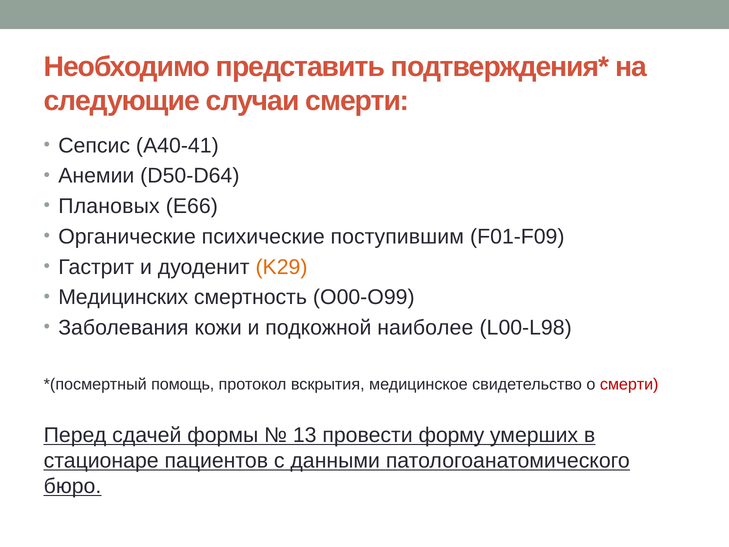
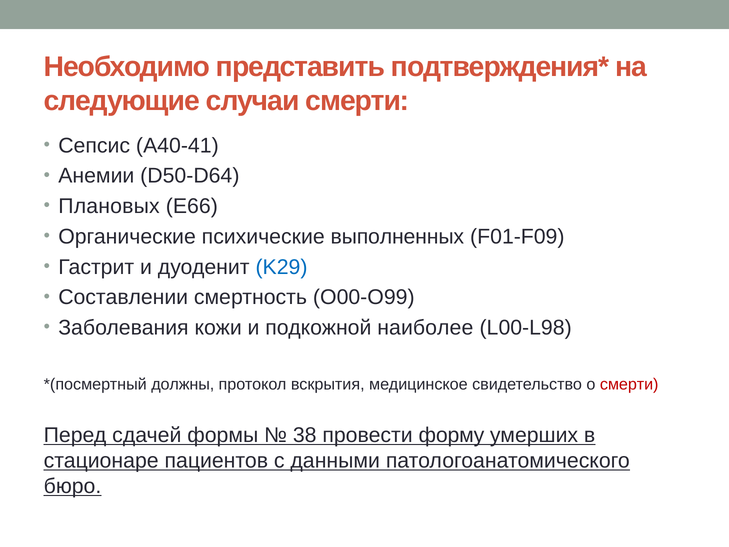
поступившим: поступившим -> выполненных
K29 colour: orange -> blue
Медицинских: Медицинских -> Составлении
помощь: помощь -> должны
13: 13 -> 38
